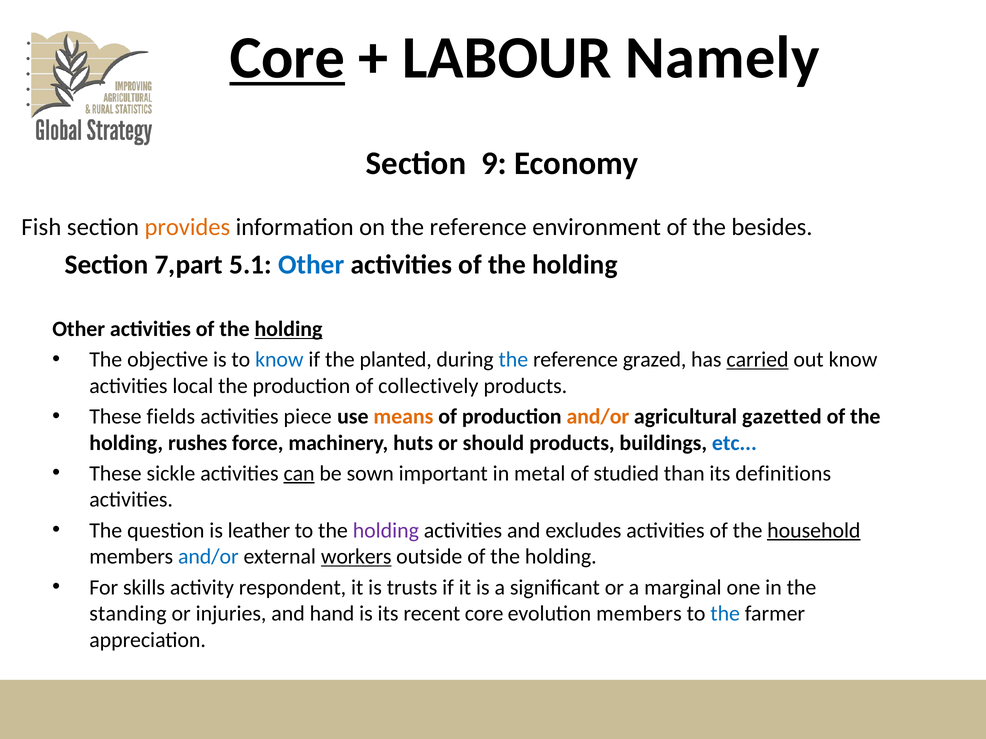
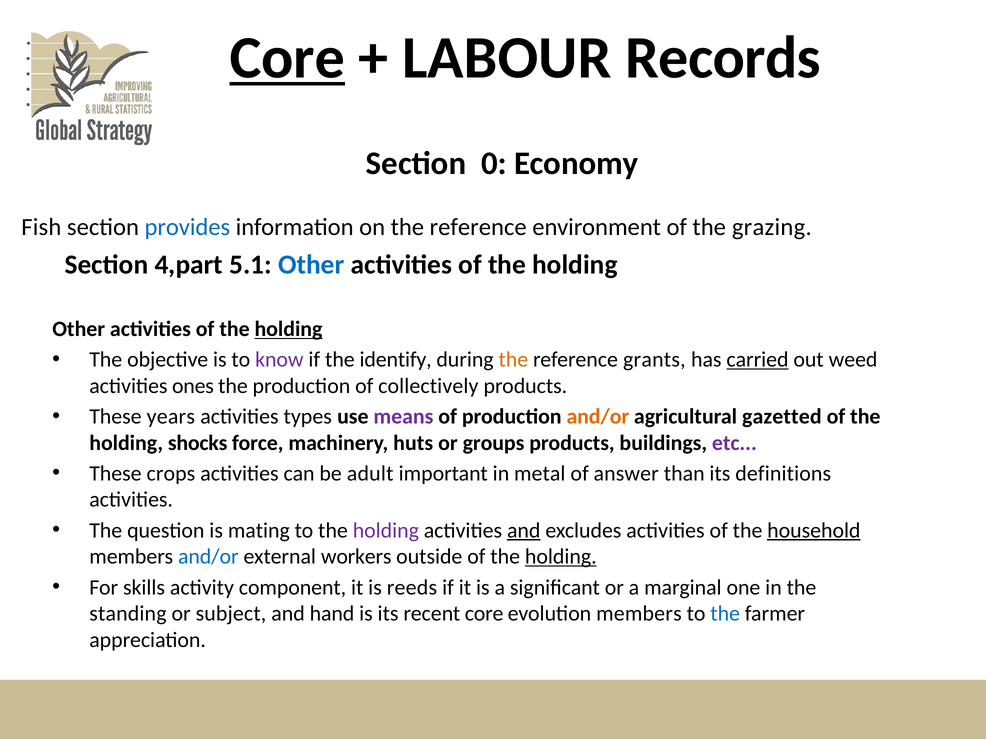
Namely: Namely -> Records
9: 9 -> 0
provides colour: orange -> blue
besides: besides -> grazing
7,part: 7,part -> 4,part
know at (279, 360) colour: blue -> purple
planted: planted -> identify
the at (513, 360) colour: blue -> orange
grazed: grazed -> grants
out know: know -> weed
local: local -> ones
fields: fields -> years
piece: piece -> types
means colour: orange -> purple
rushes: rushes -> shocks
should: should -> groups
etc colour: blue -> purple
sickle: sickle -> crops
can underline: present -> none
sown: sown -> adult
studied: studied -> answer
leather: leather -> mating
and at (524, 531) underline: none -> present
workers underline: present -> none
holding at (561, 557) underline: none -> present
respondent: respondent -> component
trusts: trusts -> reeds
injuries: injuries -> subject
